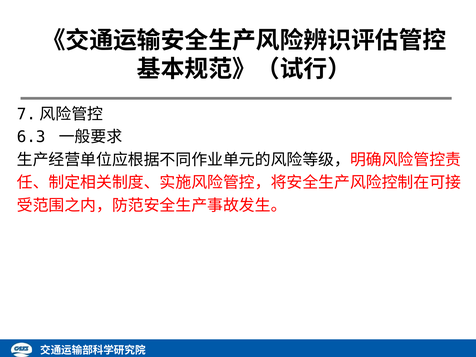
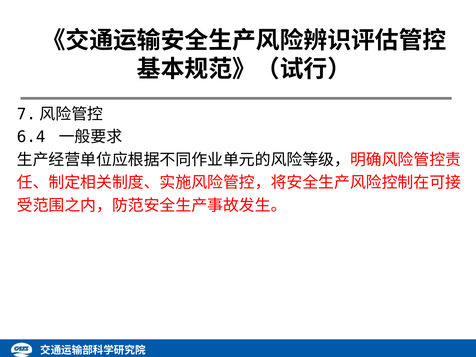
6.3: 6.3 -> 6.4
